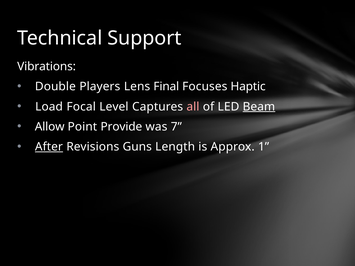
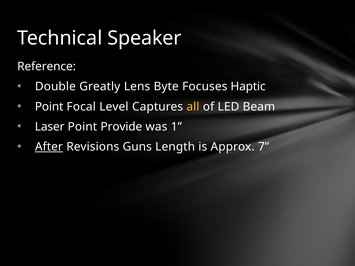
Support: Support -> Speaker
Vibrations: Vibrations -> Reference
Players: Players -> Greatly
Final: Final -> Byte
Load at (49, 107): Load -> Point
all colour: pink -> yellow
Beam underline: present -> none
Allow: Allow -> Laser
7: 7 -> 1
1: 1 -> 7
